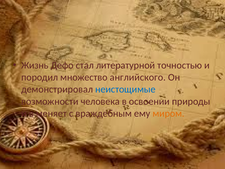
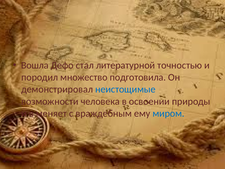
Жизнь: Жизнь -> Вошла
английского: английского -> подготовила
миром colour: orange -> blue
